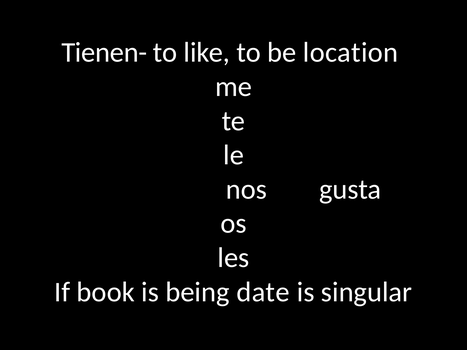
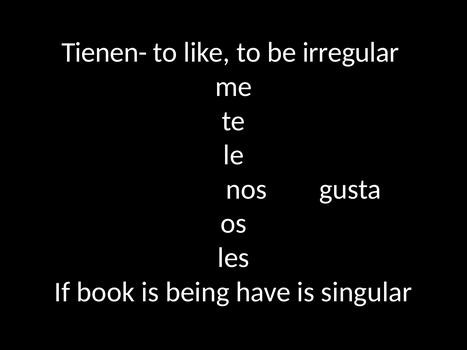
location: location -> irregular
date: date -> have
